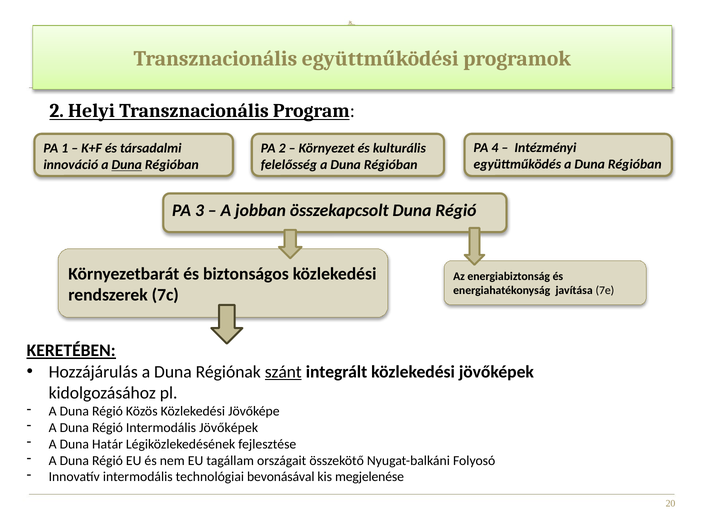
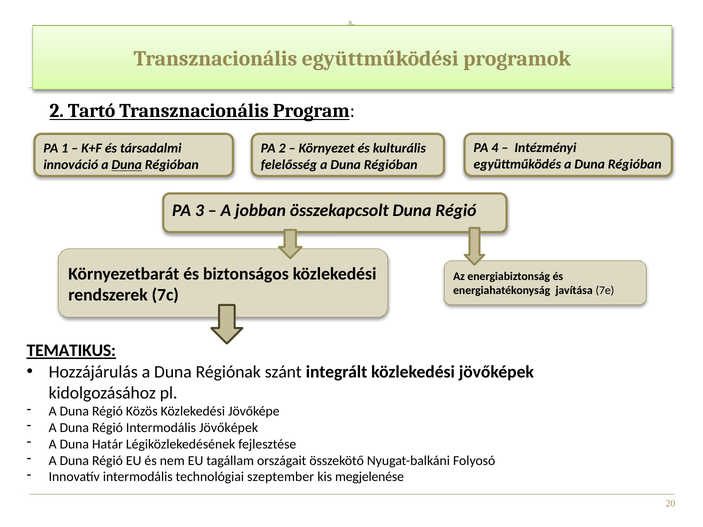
Helyi: Helyi -> Tartó
KERETÉBEN: KERETÉBEN -> TEMATIKUS
szánt underline: present -> none
bevonásával: bevonásával -> szeptember
